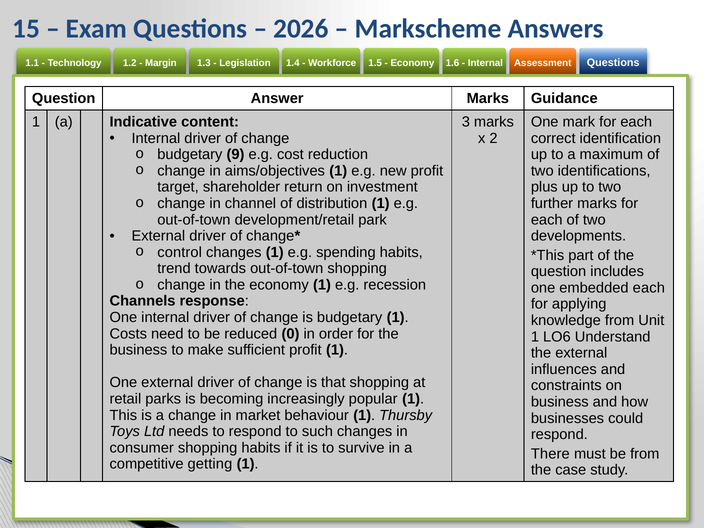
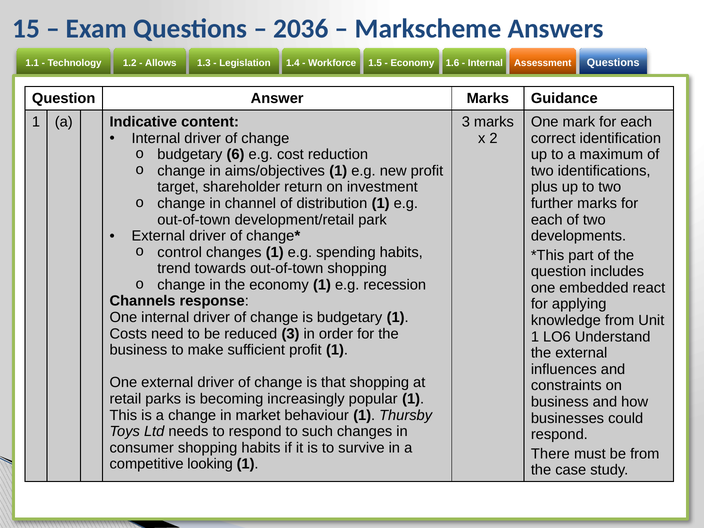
2026: 2026 -> 2036
Margin: Margin -> Allows
9: 9 -> 6
embedded each: each -> react
reduced 0: 0 -> 3
getting: getting -> looking
